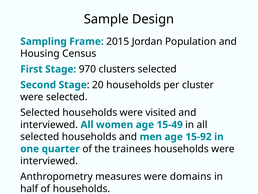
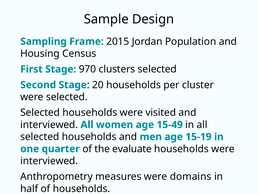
15-92: 15-92 -> 15-19
trainees: trainees -> evaluate
